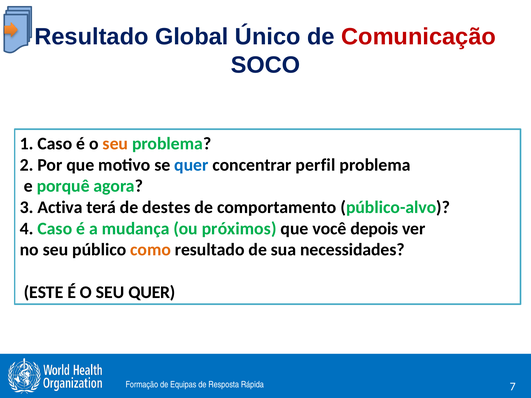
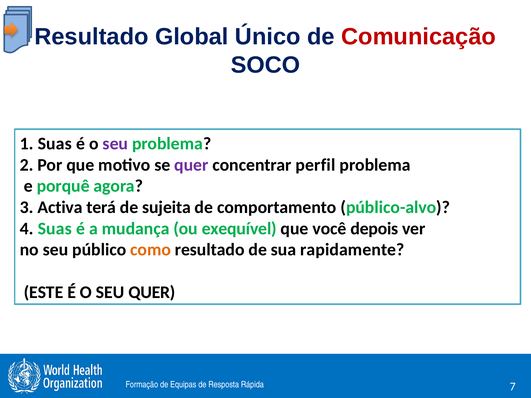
1 Caso: Caso -> Suas
seu at (115, 144) colour: orange -> purple
quer at (191, 165) colour: blue -> purple
destes: destes -> sujeita
4 Caso: Caso -> Suas
próximos: próximos -> exequível
necessidades: necessidades -> rapidamente
